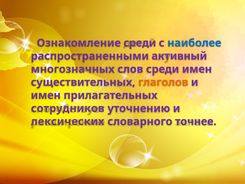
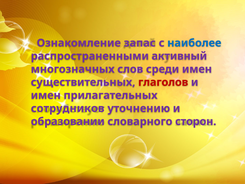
Ознакомление среди: среди -> запас
глаголов colour: orange -> red
лексических: лексических -> образовании
точнее: точнее -> сторон
